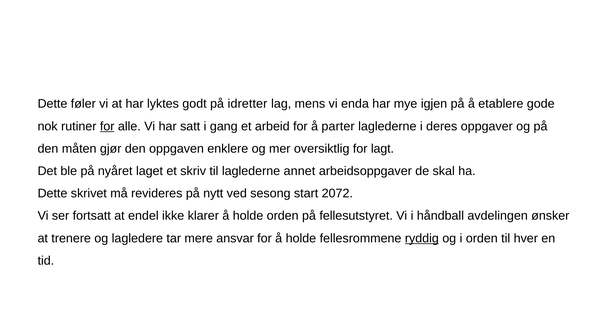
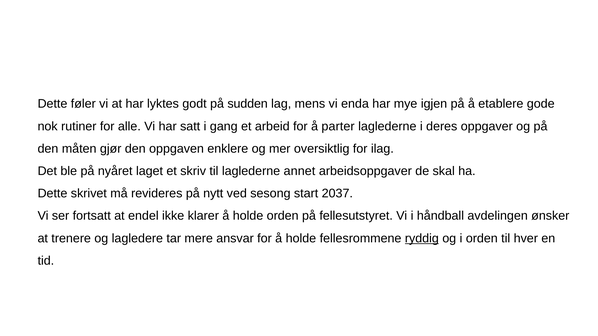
idretter: idretter -> sudden
for at (107, 126) underline: present -> none
lagt: lagt -> ilag
2072: 2072 -> 2037
